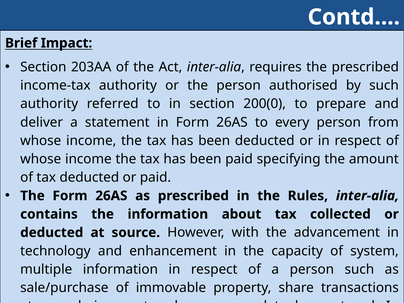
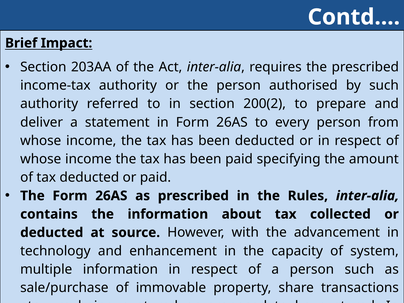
200(0: 200(0 -> 200(2
